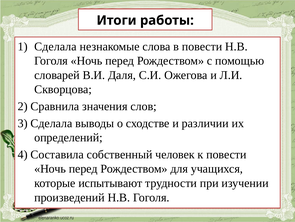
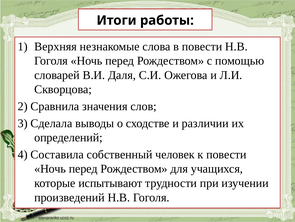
Сделала at (55, 46): Сделала -> Верхняя
